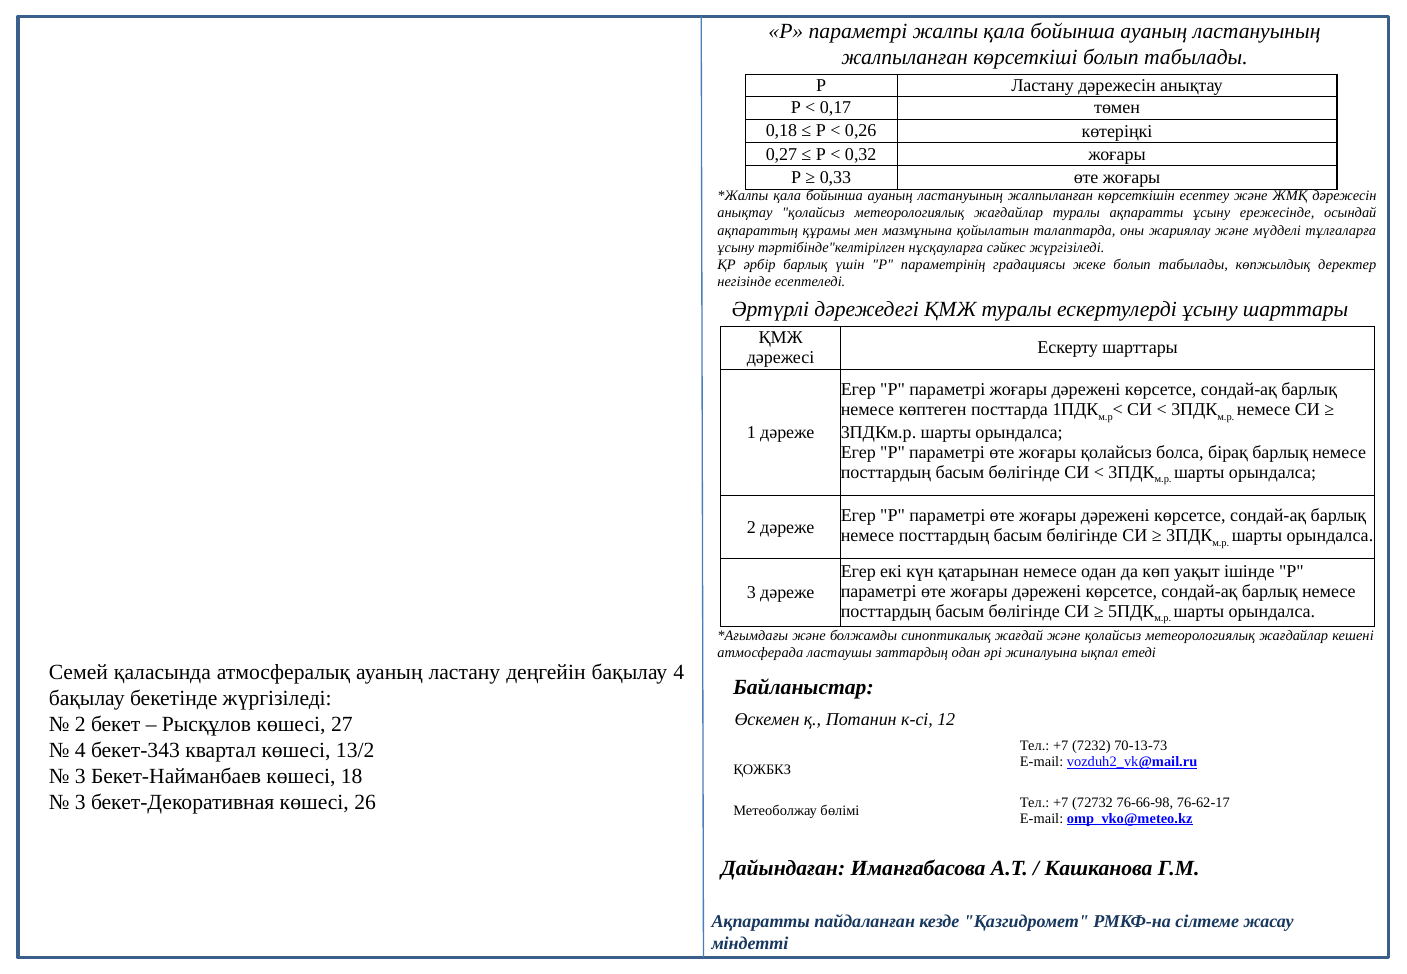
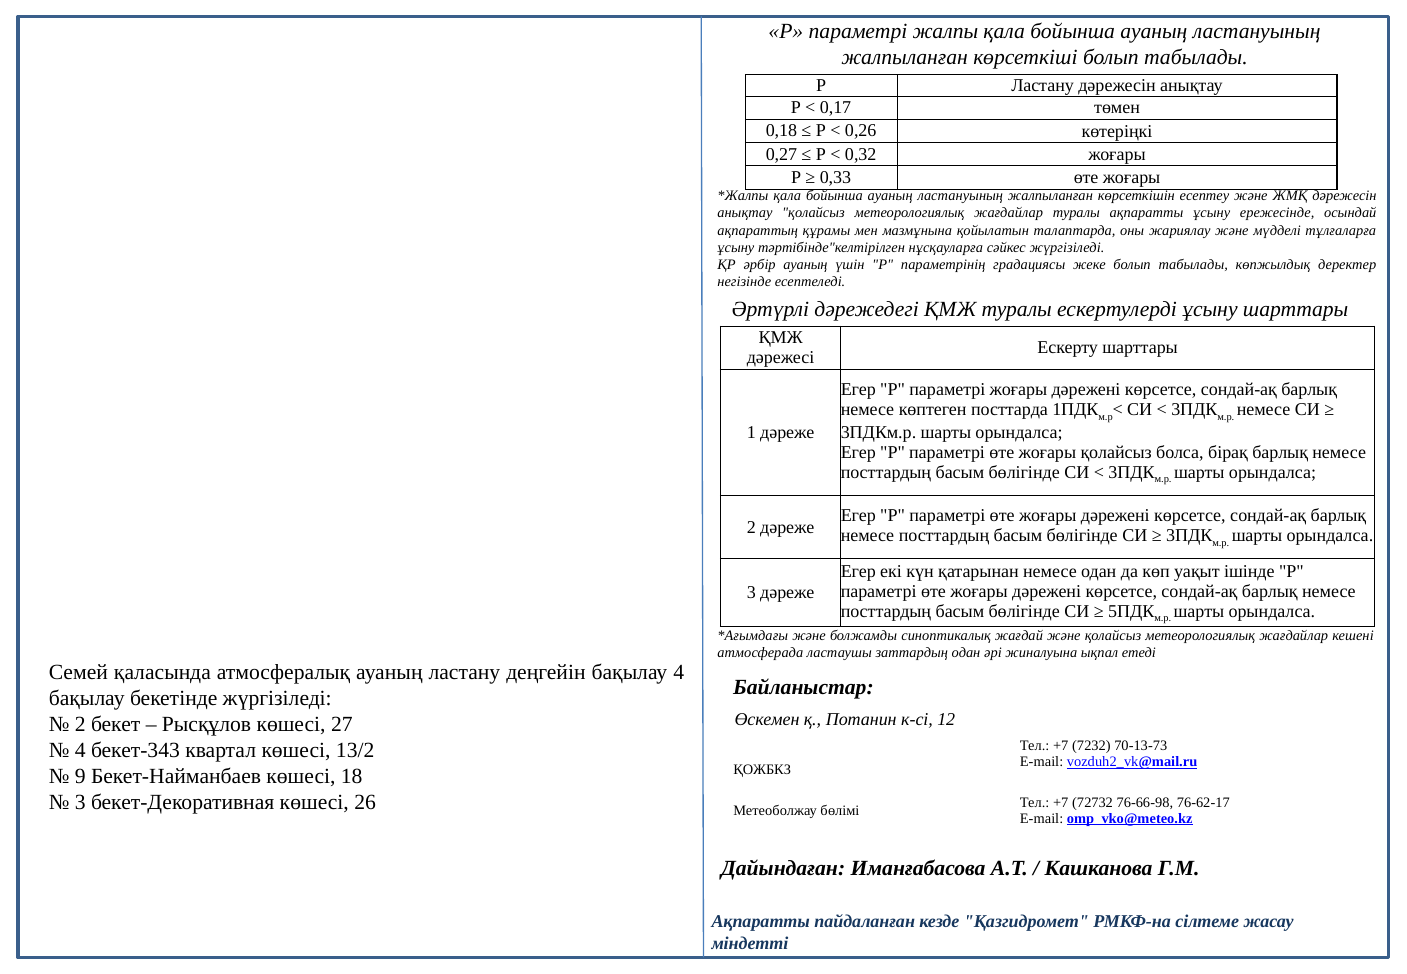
әрбір барлық: барлық -> ауаның
3 at (80, 776): 3 -> 9
